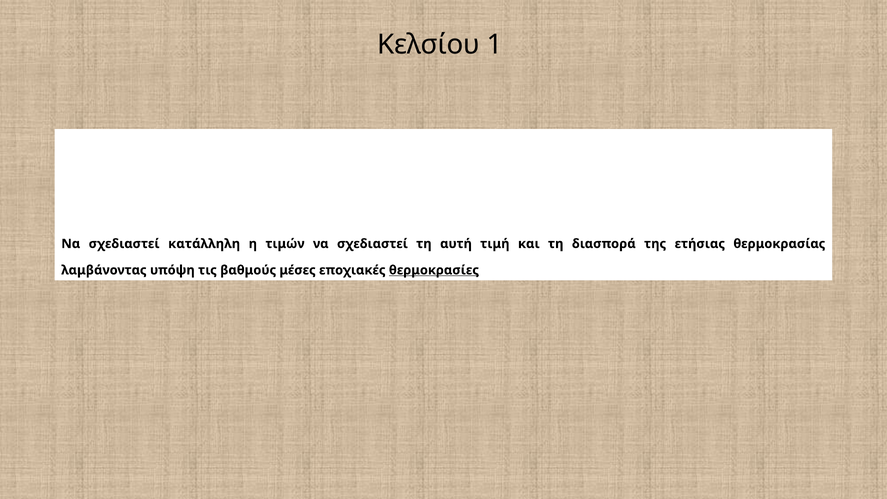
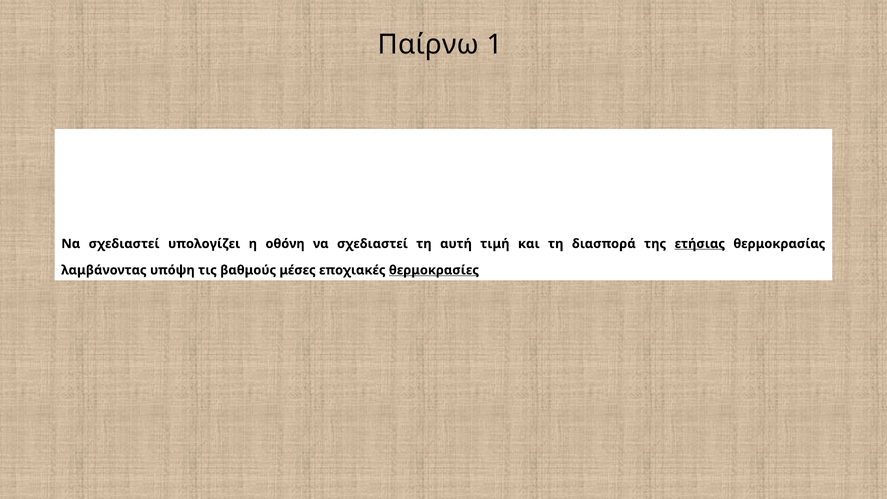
Κελσίου: Κελσίου -> Παίρνω
κατάλληλη: κατάλληλη -> υπολογίζει
τιμών: τιμών -> οθόνη
ετήσιας underline: none -> present
